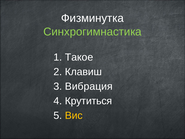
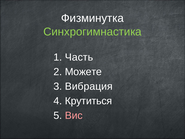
Такое: Такое -> Часть
Клавиш: Клавиш -> Можете
Вис colour: yellow -> pink
